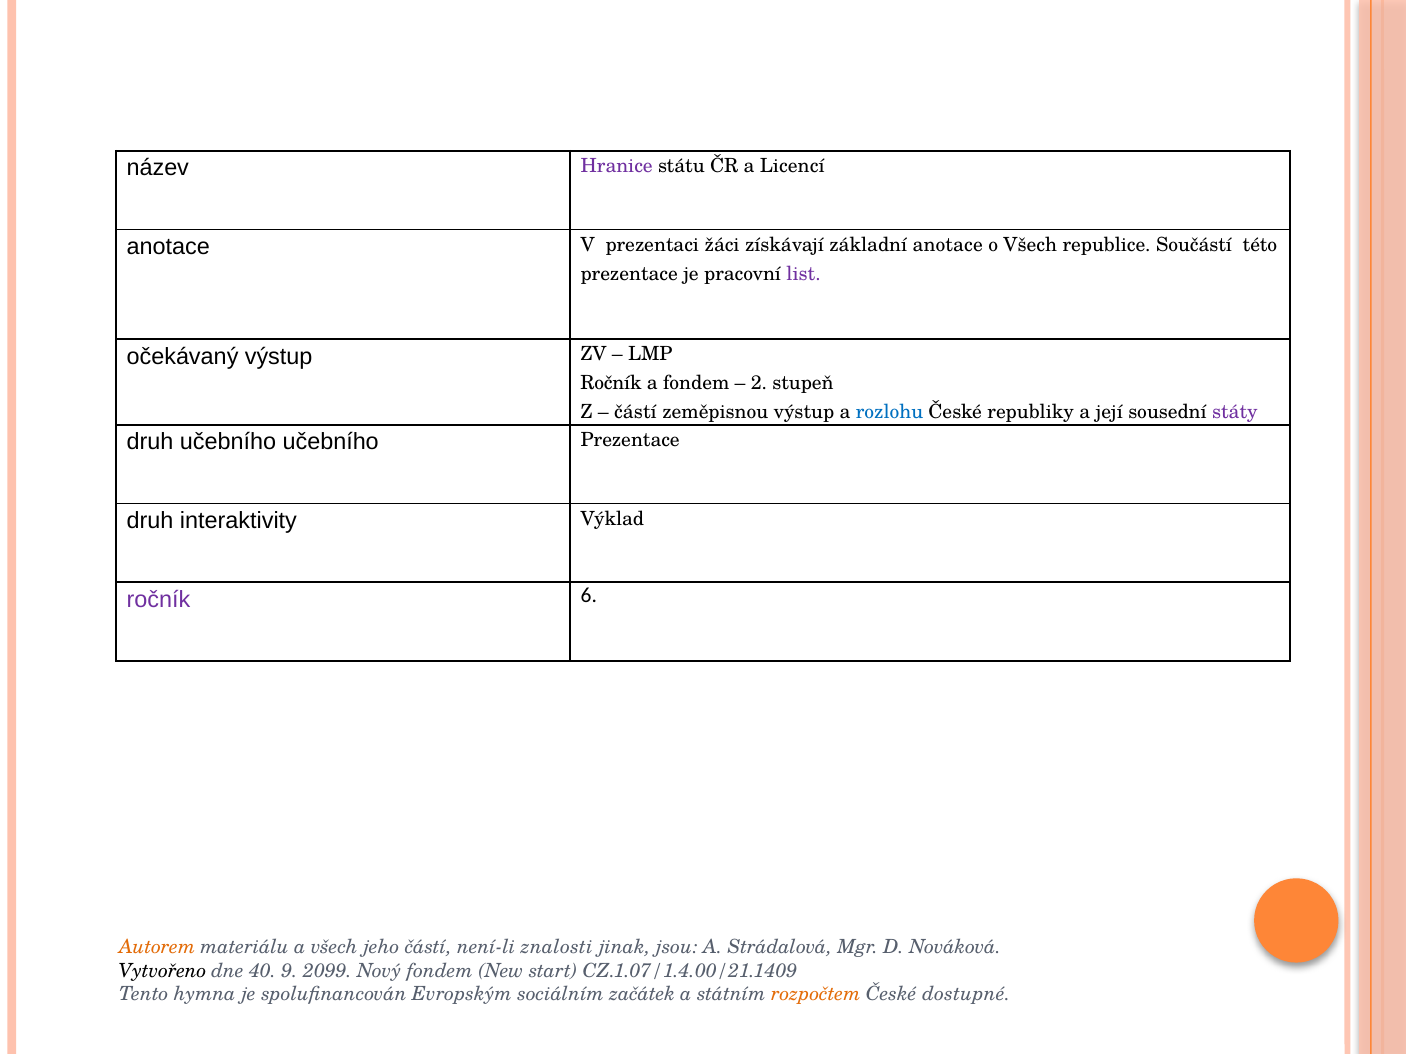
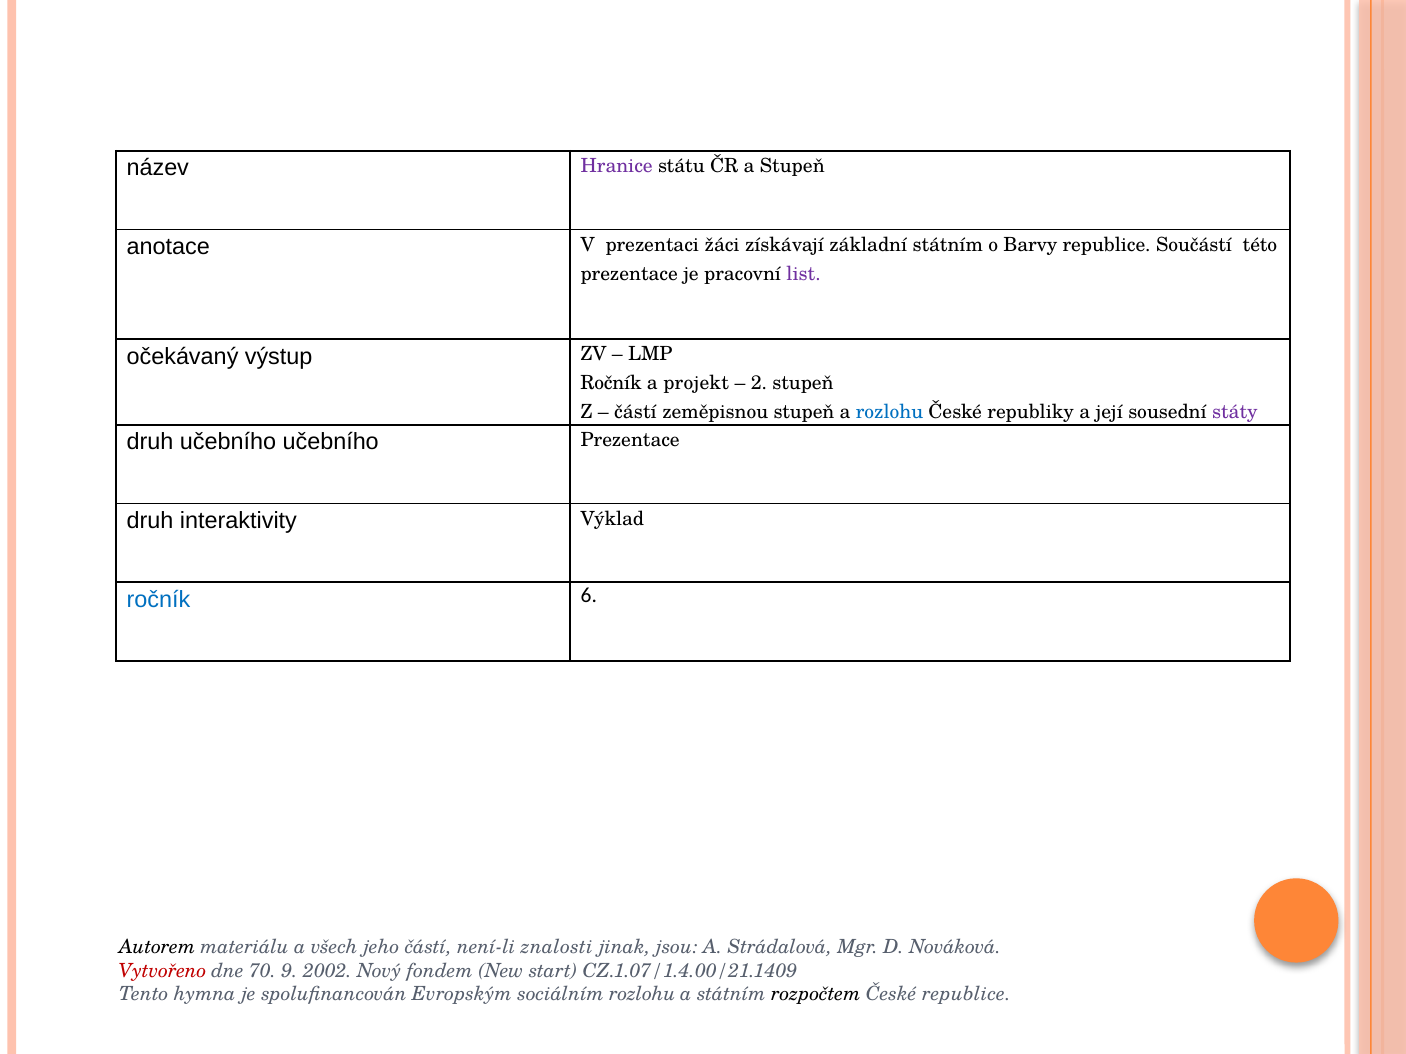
a Licencí: Licencí -> Stupeň
základní anotace: anotace -> státním
o Všech: Všech -> Barvy
a fondem: fondem -> projekt
zeměpisnou výstup: výstup -> stupeň
ročník at (159, 600) colour: purple -> blue
Autorem colour: orange -> black
Vytvořeno colour: black -> red
40: 40 -> 70
2099: 2099 -> 2002
sociálním začátek: začátek -> rozlohu
rozpočtem colour: orange -> black
České dostupné: dostupné -> republice
